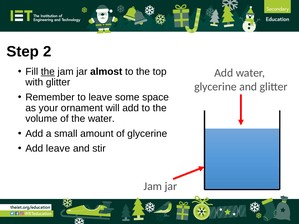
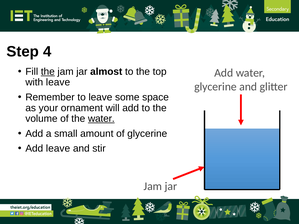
2: 2 -> 4
with glitter: glitter -> leave
water at (101, 119) underline: none -> present
